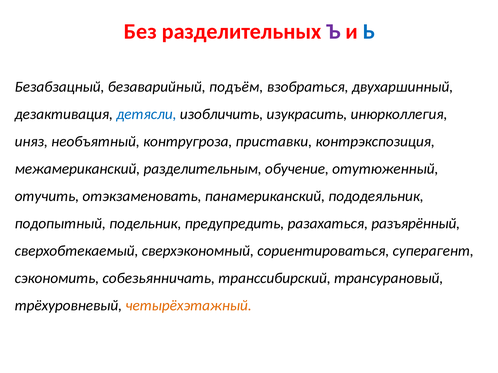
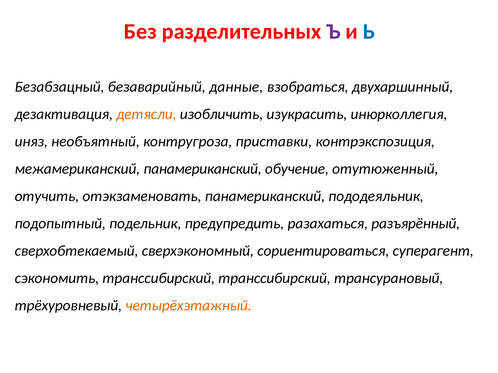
подъём: подъём -> данные
детясли colour: blue -> orange
межамериканский разделительным: разделительным -> панамериканский
сэкономить собезьянничать: собезьянничать -> транссибирский
